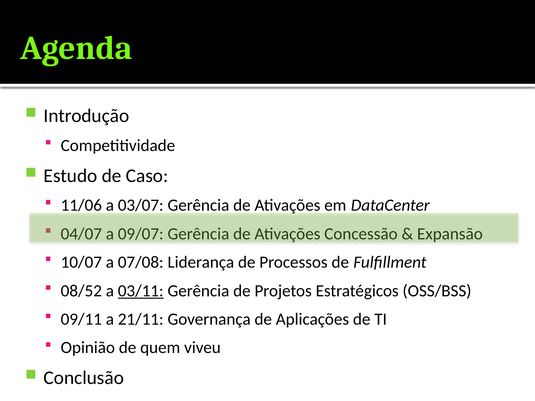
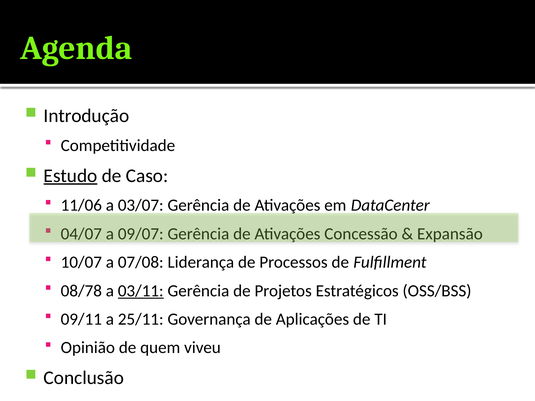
Estudo underline: none -> present
08/52: 08/52 -> 08/78
21/11: 21/11 -> 25/11
